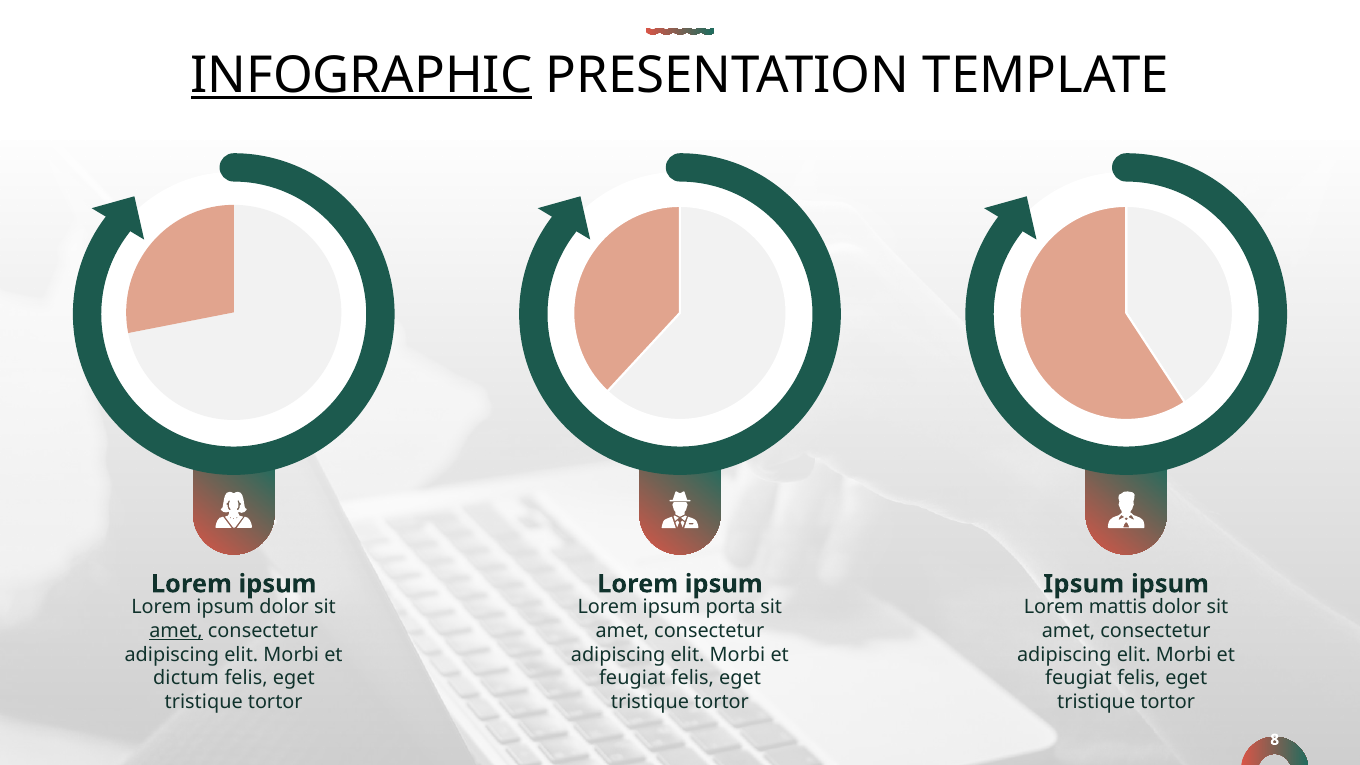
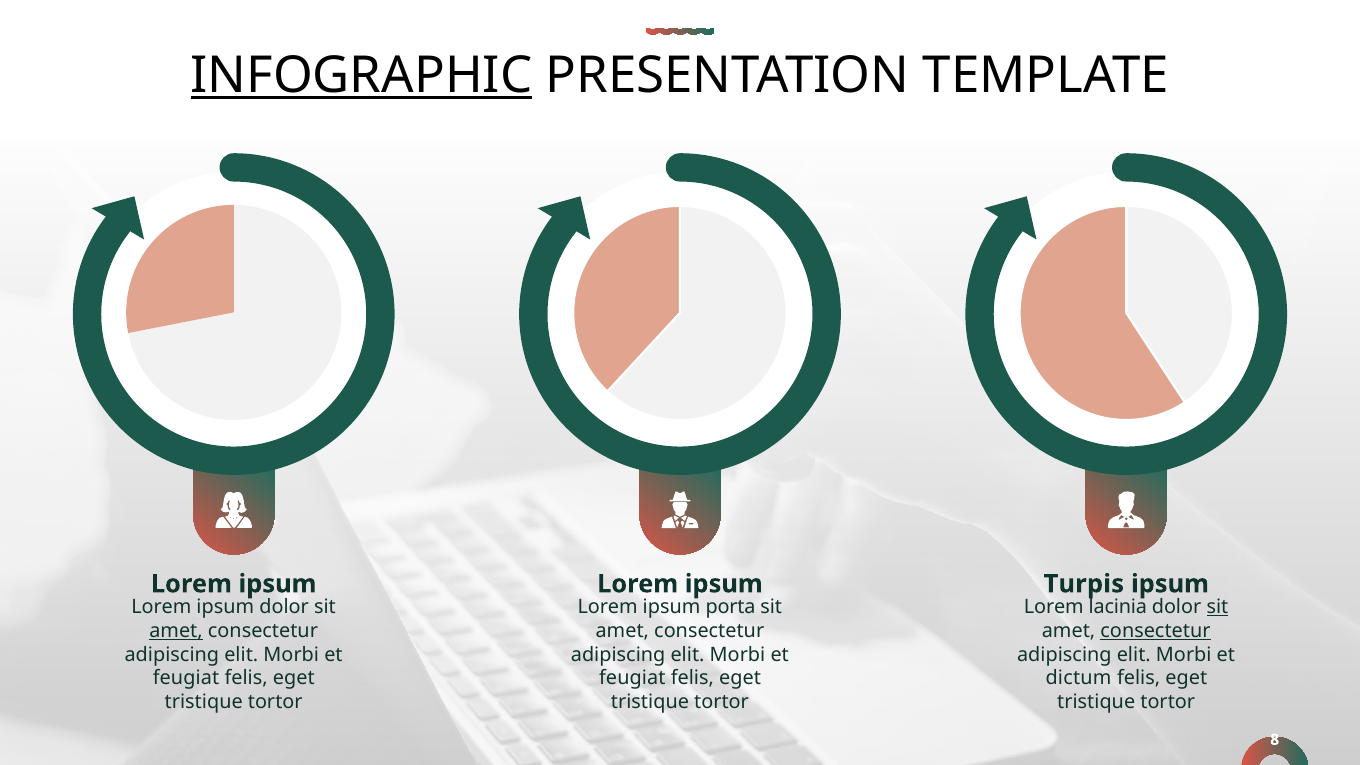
Ipsum at (1084, 584): Ipsum -> Turpis
mattis: mattis -> lacinia
sit at (1217, 607) underline: none -> present
consectetur at (1156, 631) underline: none -> present
dictum at (186, 678): dictum -> feugiat
feugiat at (1079, 678): feugiat -> dictum
